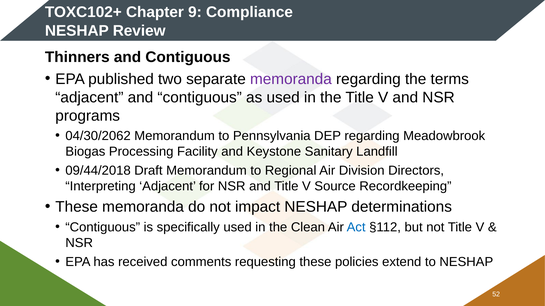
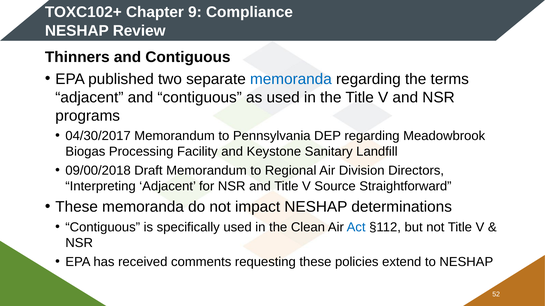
memoranda at (291, 79) colour: purple -> blue
04/30/2062: 04/30/2062 -> 04/30/2017
09/44/2018: 09/44/2018 -> 09/00/2018
Recordkeeping: Recordkeeping -> Straightforward
